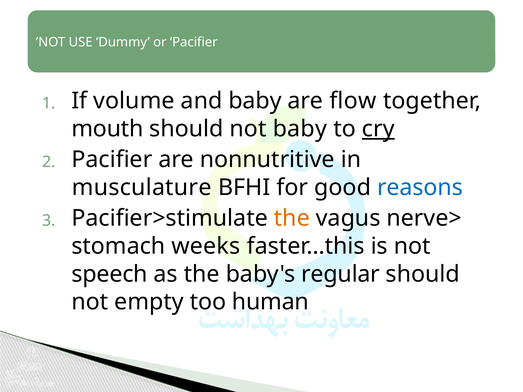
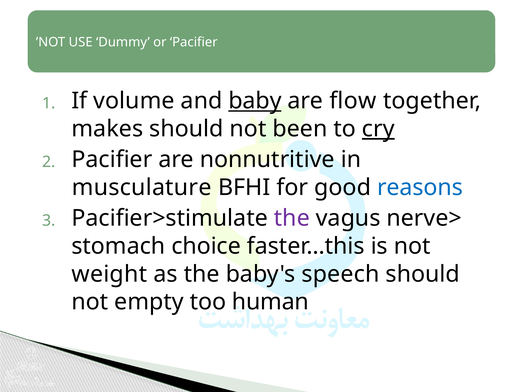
baby at (255, 101) underline: none -> present
mouth: mouth -> makes
not baby: baby -> been
the at (292, 218) colour: orange -> purple
weeks: weeks -> choice
speech: speech -> weight
regular: regular -> speech
